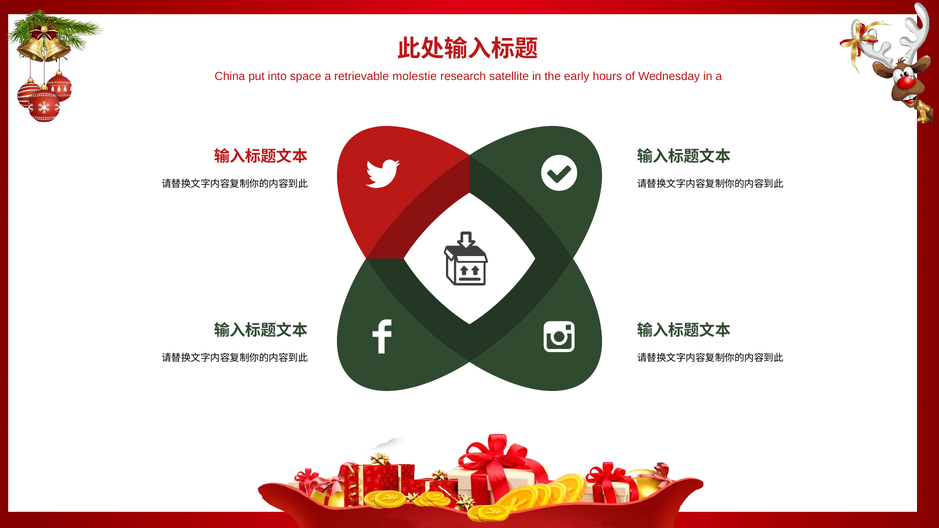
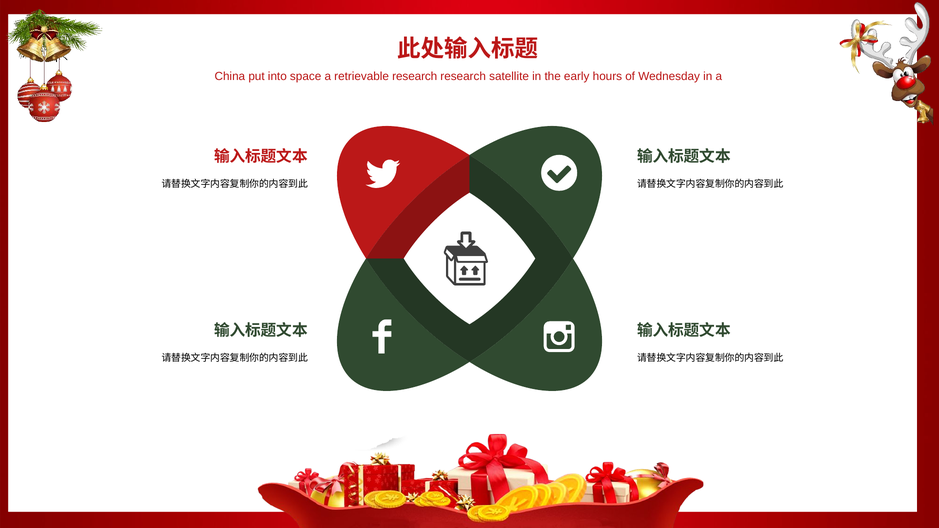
retrievable molestie: molestie -> research
